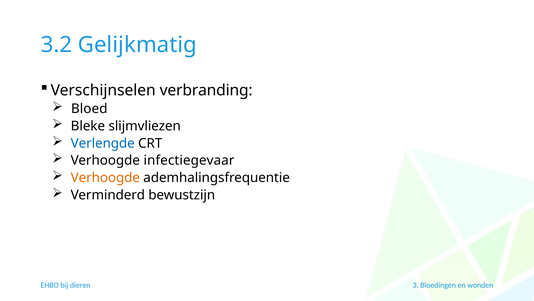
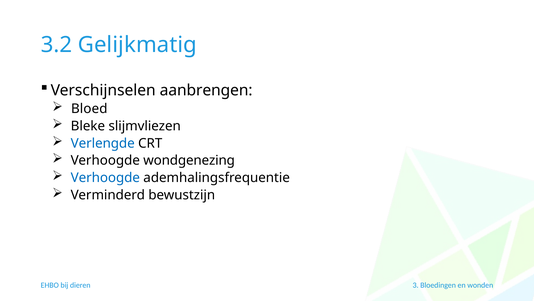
verbranding: verbranding -> aanbrengen
infectiegevaar: infectiegevaar -> wondgenezing
Verhoogde at (105, 177) colour: orange -> blue
